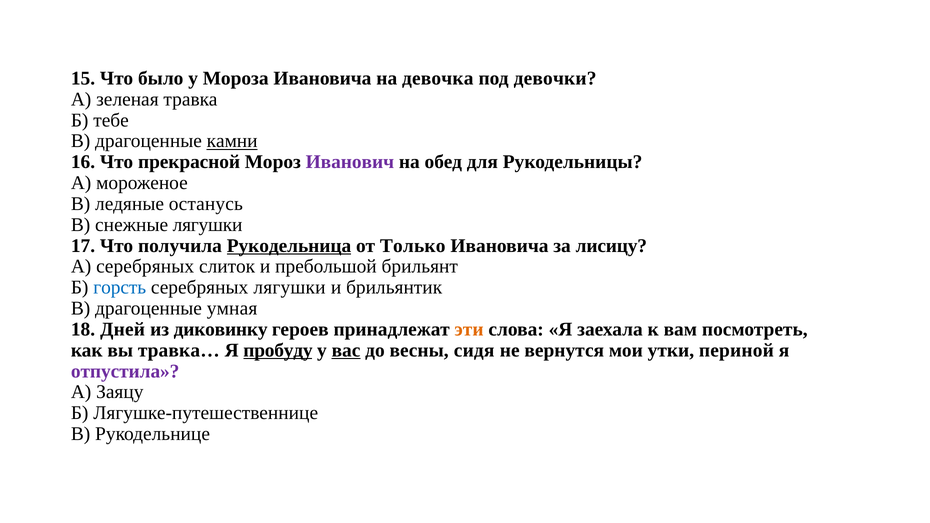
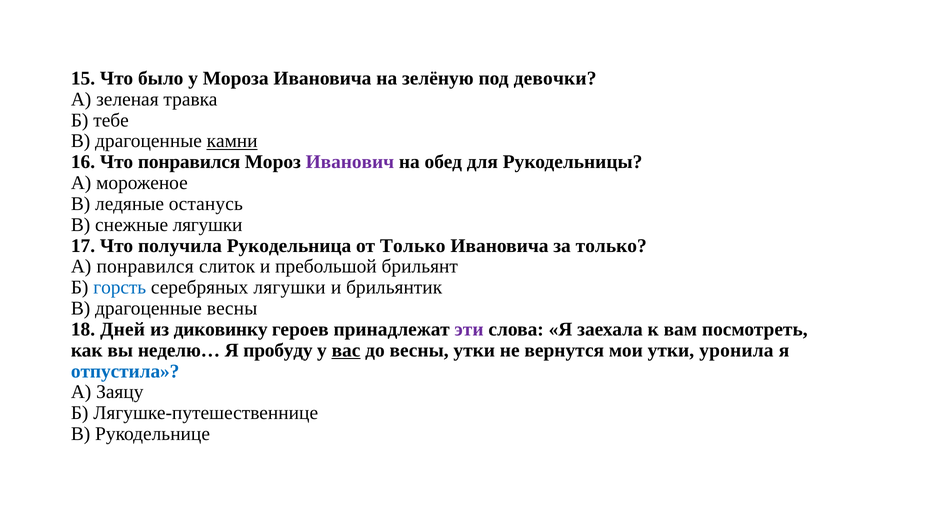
девочка: девочка -> зелёную
Что прекрасной: прекрасной -> понравился
Рукодельница underline: present -> none
за лисицу: лисицу -> только
А серебряных: серебряных -> понравился
драгоценные умная: умная -> весны
эти colour: orange -> purple
травка…: травка… -> неделю…
пробуду underline: present -> none
весны сидя: сидя -> утки
периной: периной -> уронила
отпустила colour: purple -> blue
